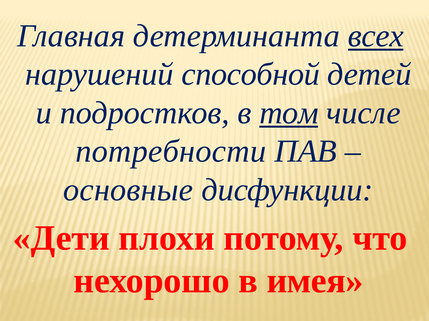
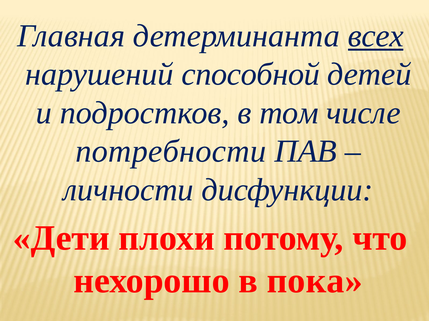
том underline: present -> none
основные: основные -> личности
имея: имея -> пока
